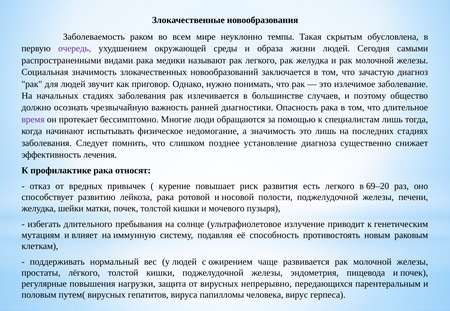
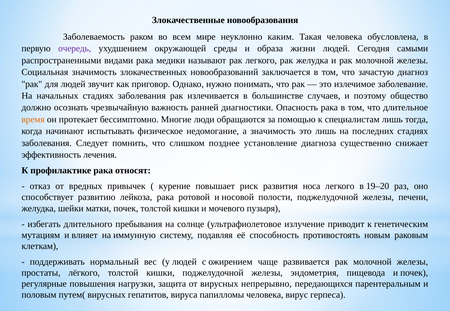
темпы: темпы -> каким
Такая скрытым: скрытым -> человека
время colour: purple -> orange
есть: есть -> носа
69–20: 69–20 -> 19–20
